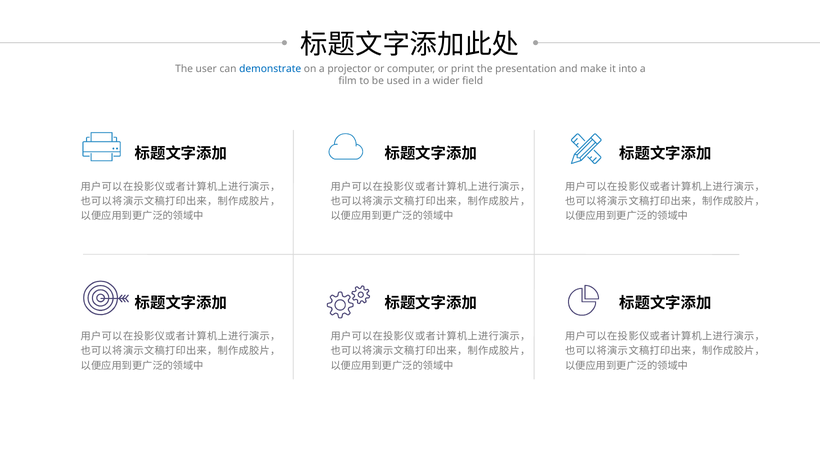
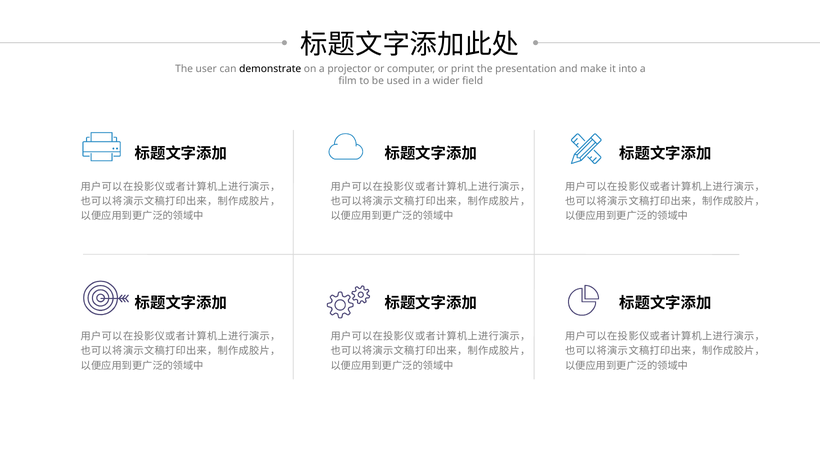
demonstrate colour: blue -> black
